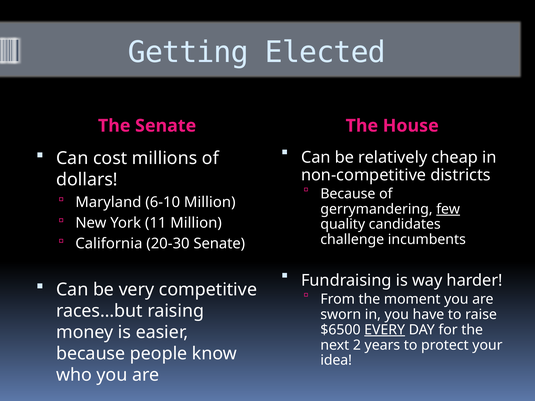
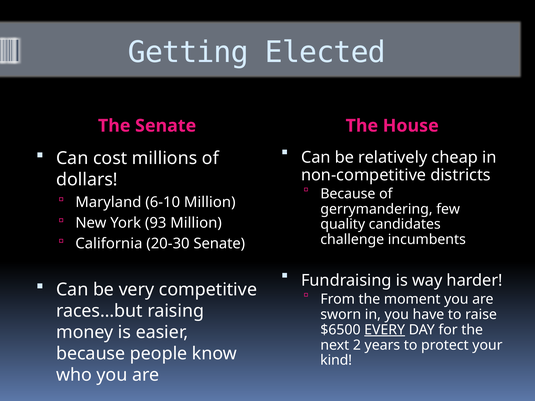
few underline: present -> none
11: 11 -> 93
idea: idea -> kind
